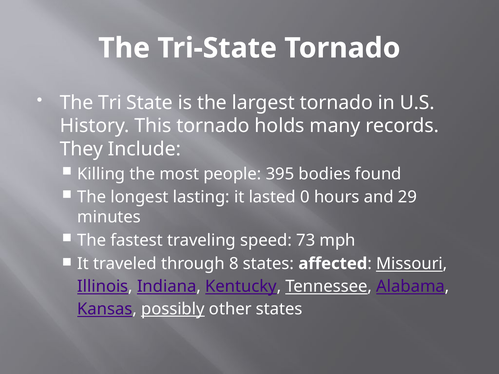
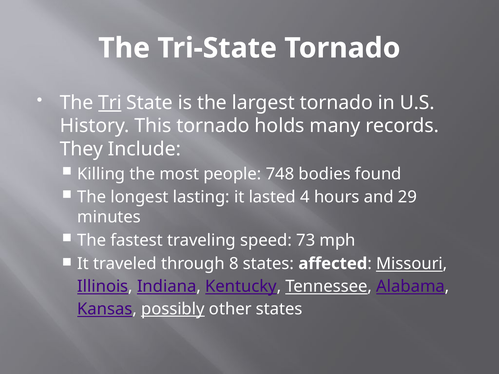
Tri underline: none -> present
395: 395 -> 748
0: 0 -> 4
